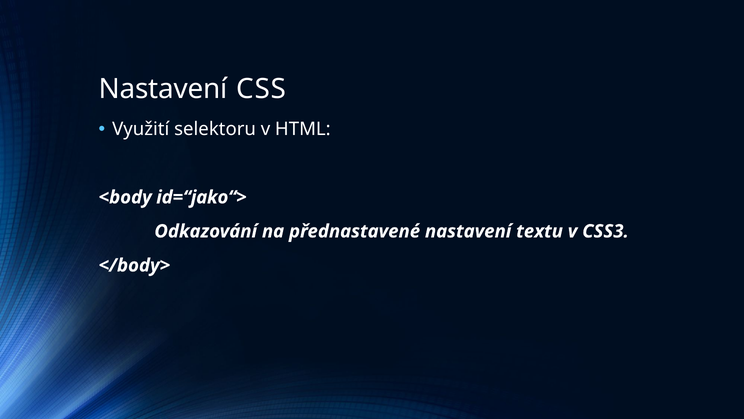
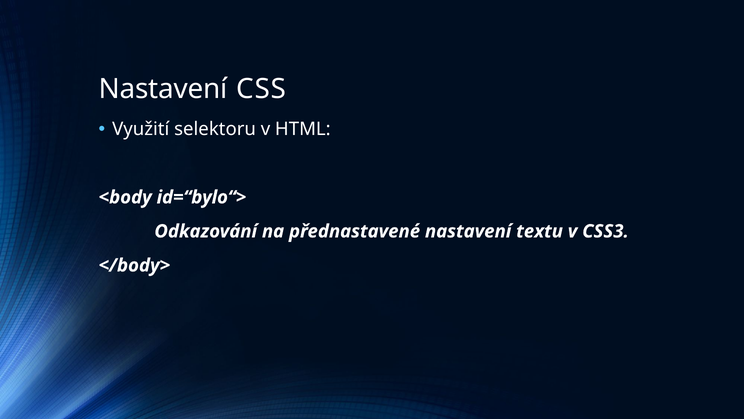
id=“jako“>: id=“jako“> -> id=“bylo“>
